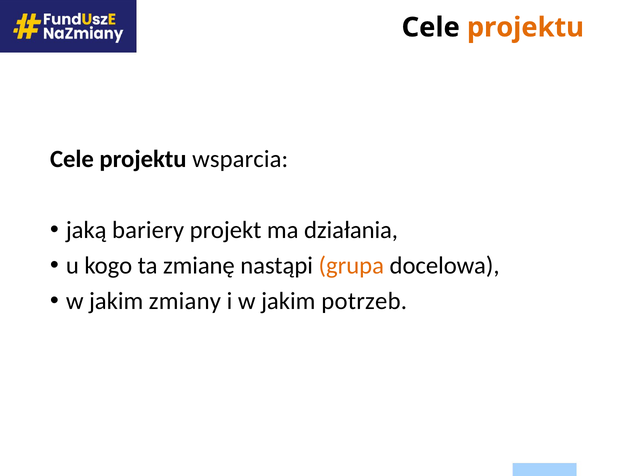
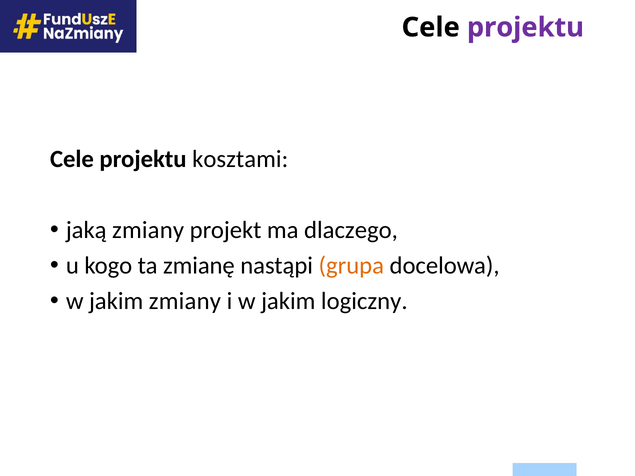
projektu at (525, 27) colour: orange -> purple
wsparcia: wsparcia -> kosztami
jaką bariery: bariery -> zmiany
działania: działania -> dlaczego
potrzeb: potrzeb -> logiczny
